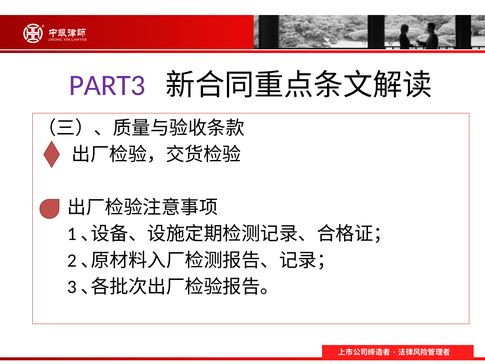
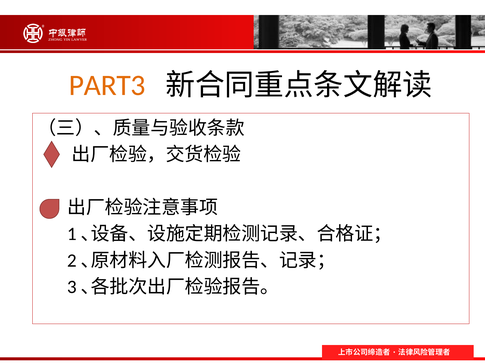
PART3 colour: purple -> orange
